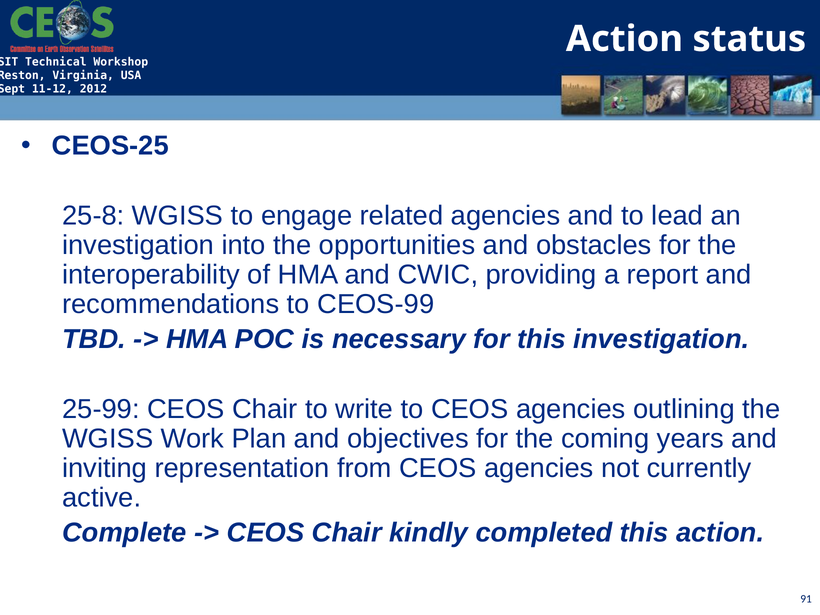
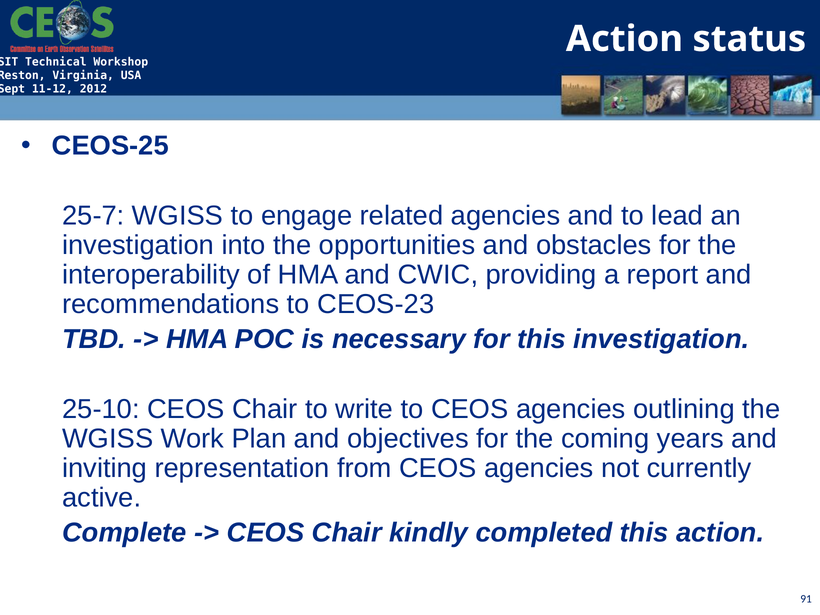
25-8: 25-8 -> 25-7
CEOS-99: CEOS-99 -> CEOS-23
25-99: 25-99 -> 25-10
